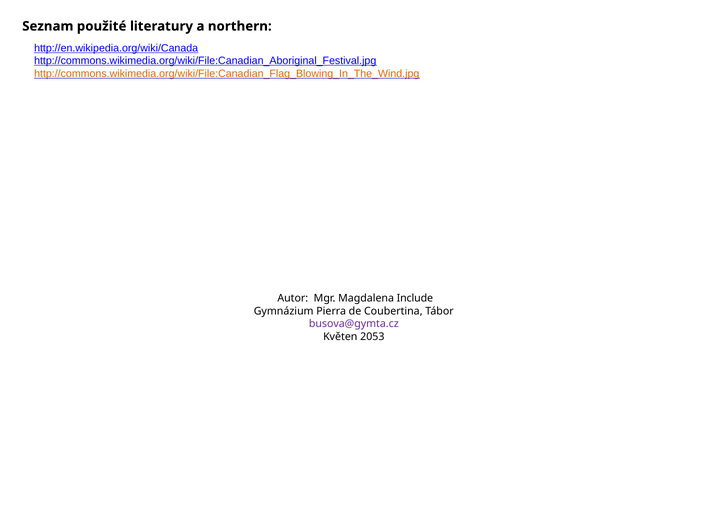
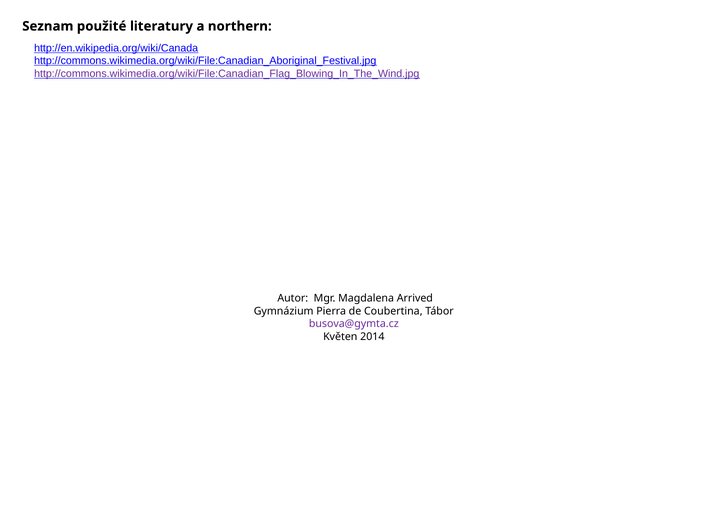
http://commons.wikimedia.org/wiki/File:Canadian_Flag_Blowing_In_The_Wind.jpg colour: orange -> purple
Include: Include -> Arrived
2053: 2053 -> 2014
